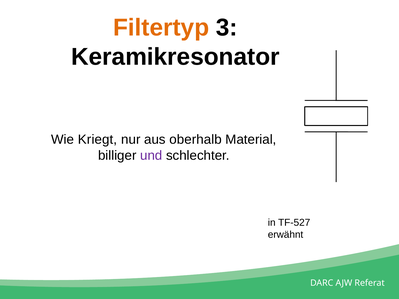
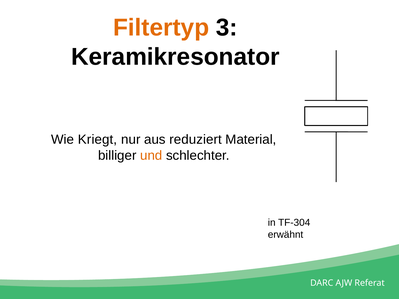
oberhalb: oberhalb -> reduziert
und colour: purple -> orange
TF-527: TF-527 -> TF-304
